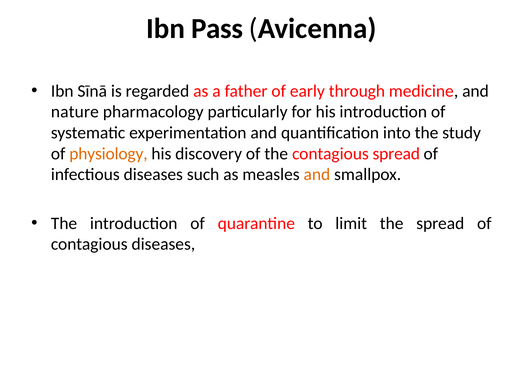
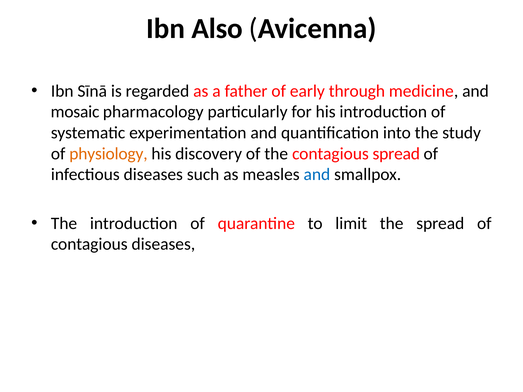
Pass: Pass -> Also
nature: nature -> mosaic
and at (317, 175) colour: orange -> blue
